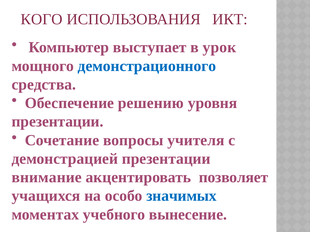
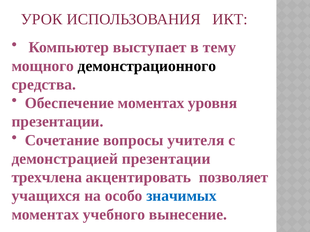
КОГО: КОГО -> УРОК
урок: урок -> тему
демонстрационного colour: blue -> black
Обеспечение решению: решению -> моментах
внимание: внимание -> трехчлена
